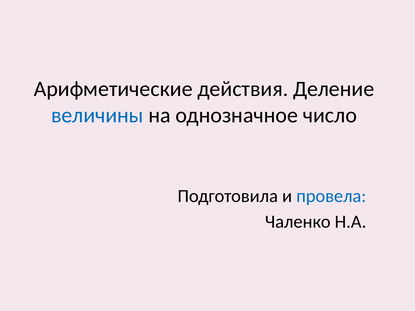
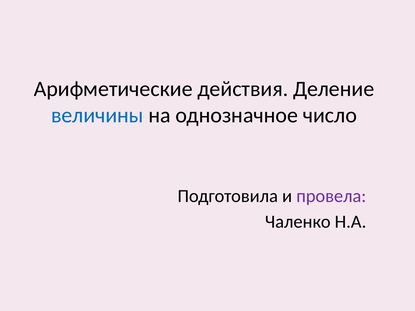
провела colour: blue -> purple
